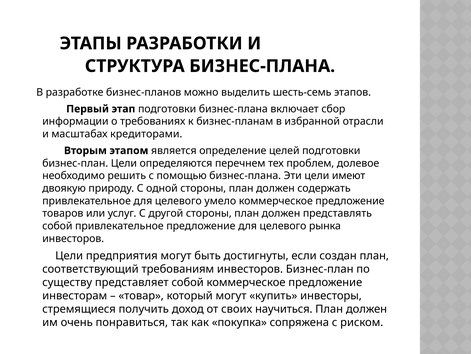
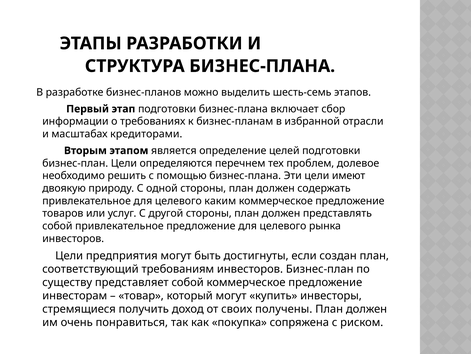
умело: умело -> каким
научиться: научиться -> получены
